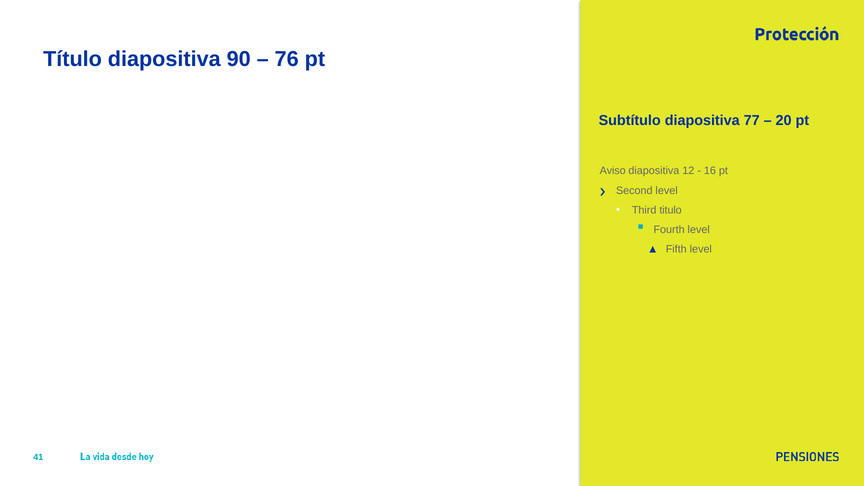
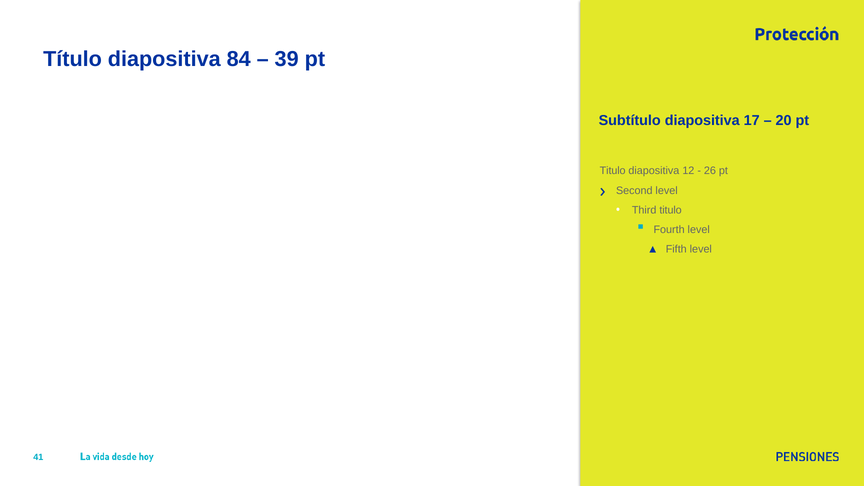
90: 90 -> 84
76: 76 -> 39
77: 77 -> 17
Aviso at (613, 171): Aviso -> Titulo
16: 16 -> 26
